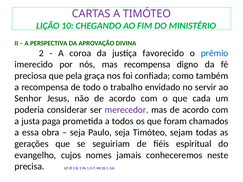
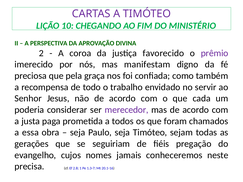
prêmio colour: blue -> purple
mas recompensa: recompensa -> manifestam
espiritual: espiritual -> pregação
